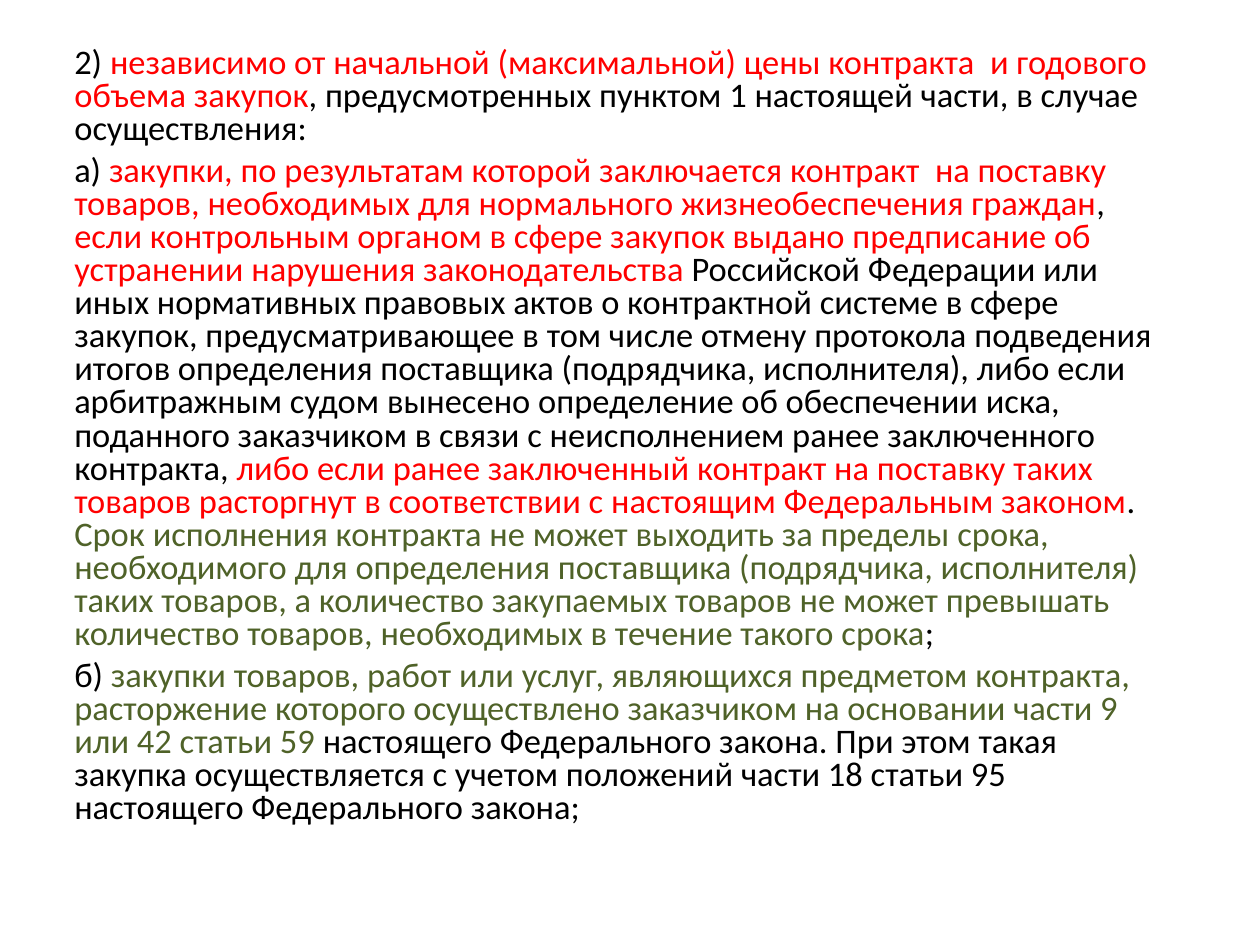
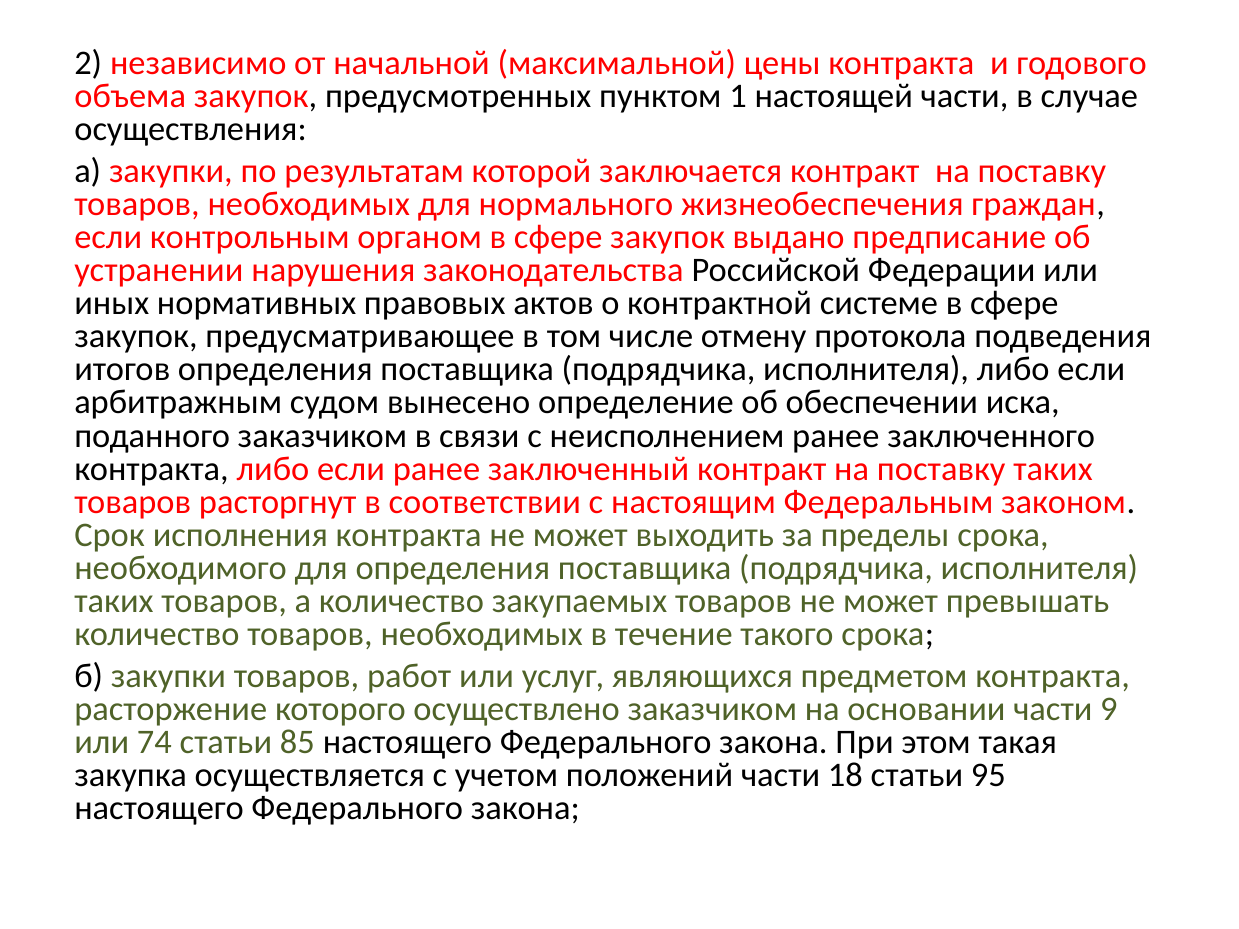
42: 42 -> 74
59: 59 -> 85
